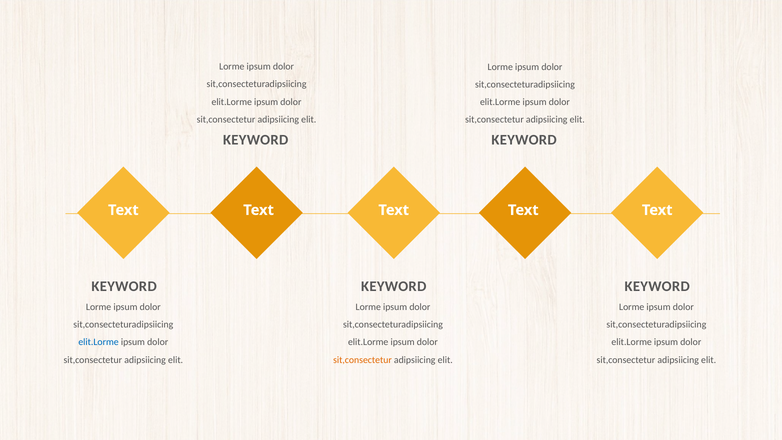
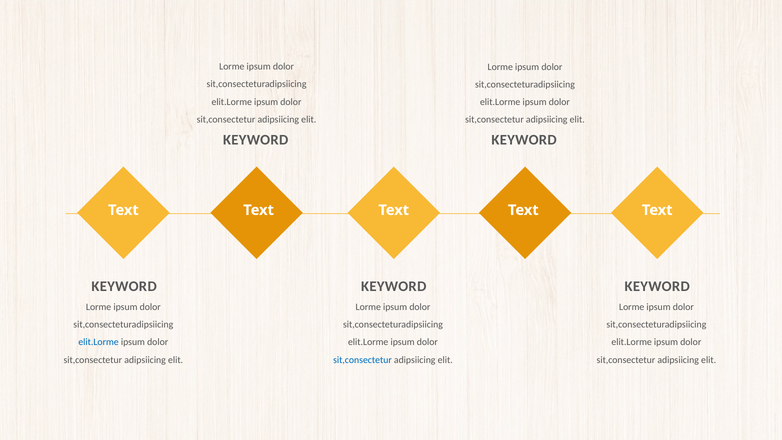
sit,consectetur at (362, 360) colour: orange -> blue
